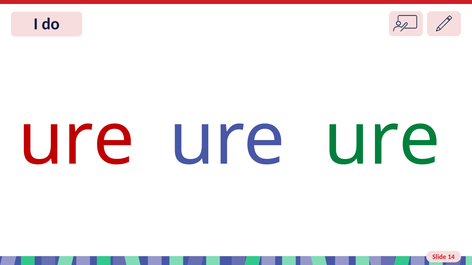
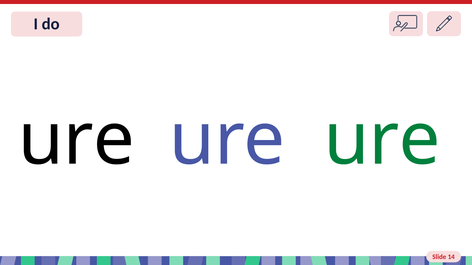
ure at (77, 140) colour: red -> black
